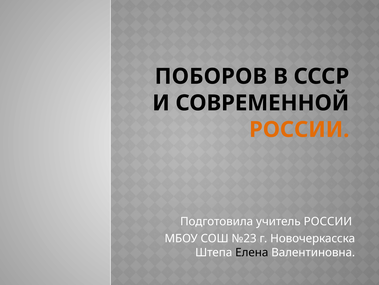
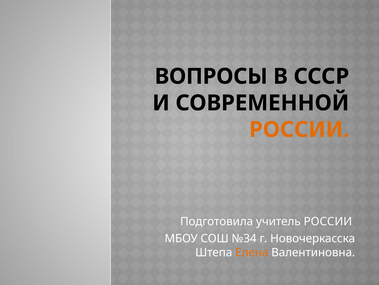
ПОБОРОВ: ПОБОРОВ -> ВОПРОСЫ
№23: №23 -> №34
Елена colour: black -> orange
